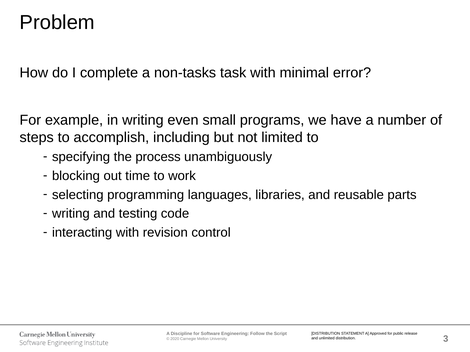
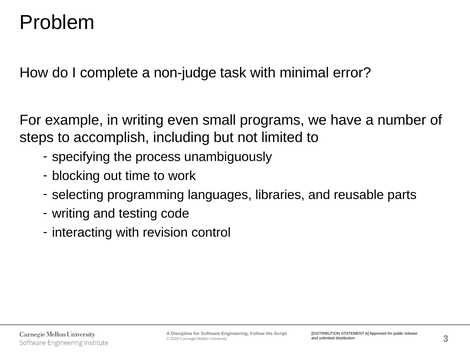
non-tasks: non-tasks -> non-judge
